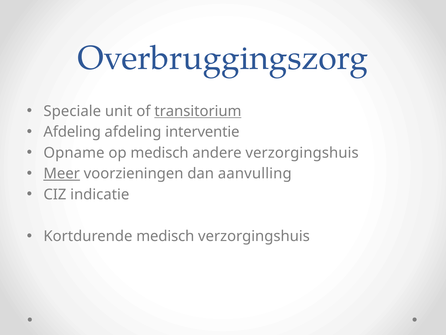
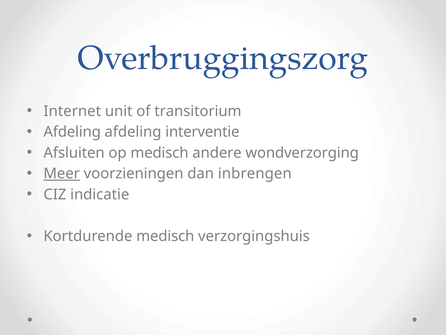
Speciale: Speciale -> Internet
transitorium underline: present -> none
Opname: Opname -> Afsluiten
andere verzorgingshuis: verzorgingshuis -> wondverzorging
aanvulling: aanvulling -> inbrengen
